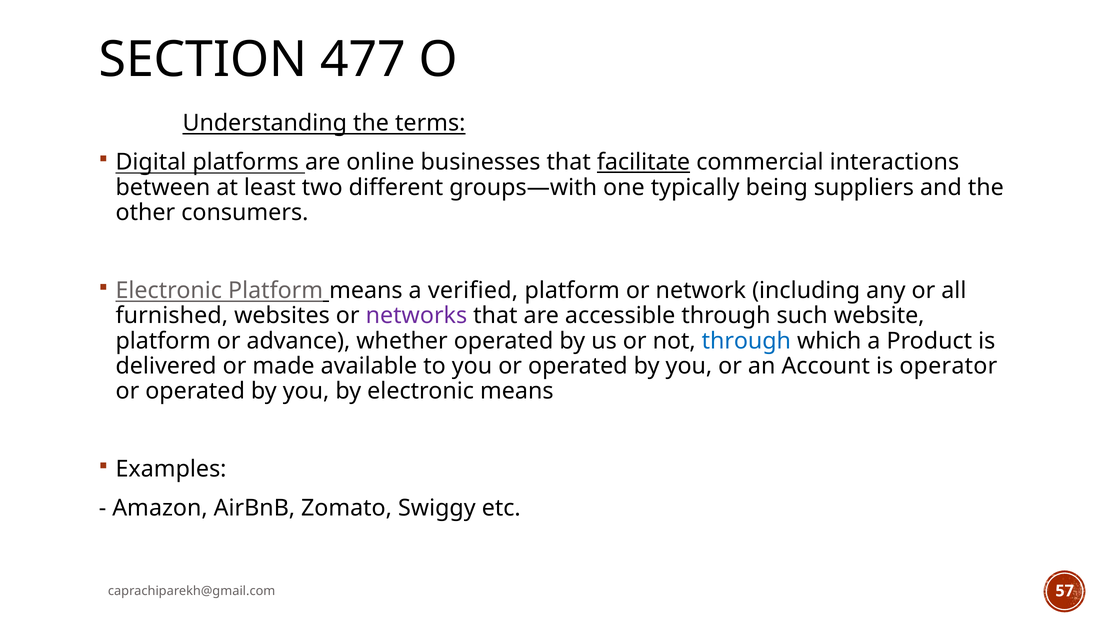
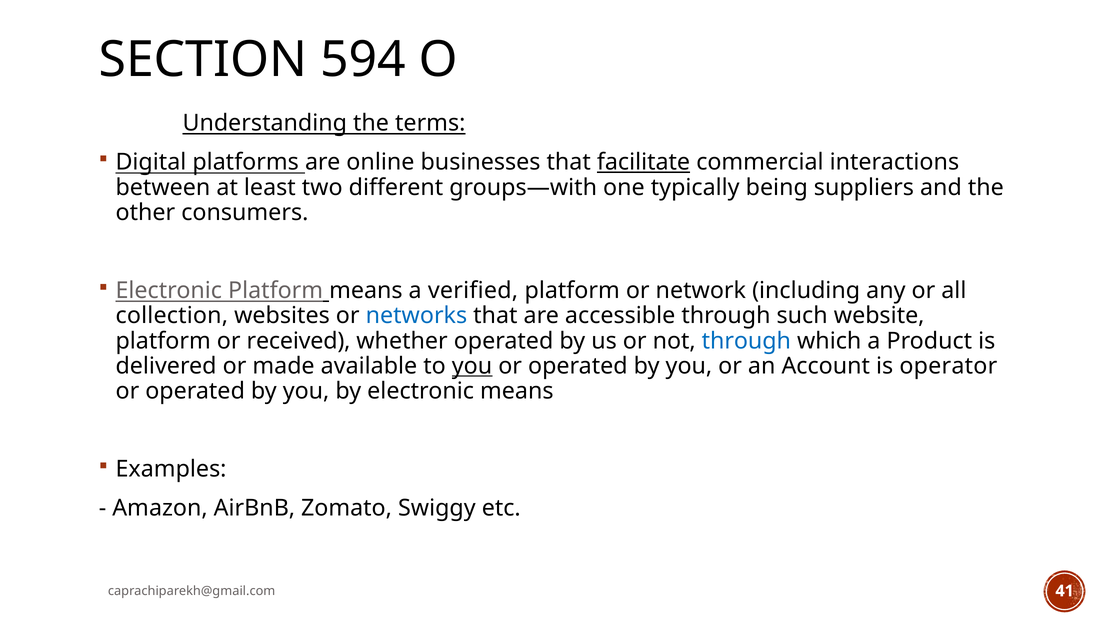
477: 477 -> 594
furnished: furnished -> collection
networks colour: purple -> blue
advance: advance -> received
you at (472, 366) underline: none -> present
57: 57 -> 41
